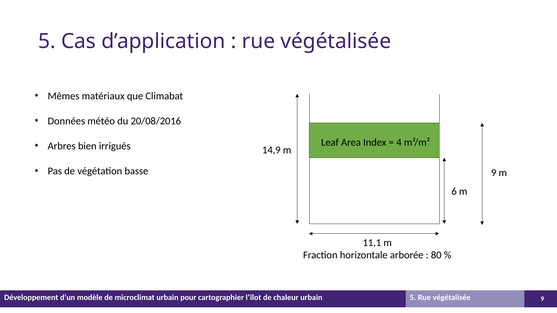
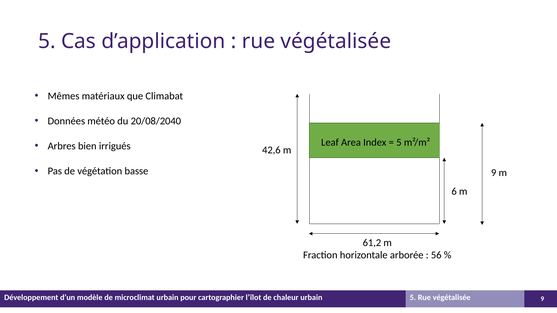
20/08/2016: 20/08/2016 -> 20/08/2040
4 at (399, 143): 4 -> 5
14,9: 14,9 -> 42,6
11,1: 11,1 -> 61,2
80: 80 -> 56
